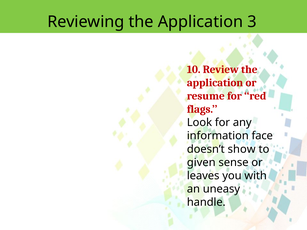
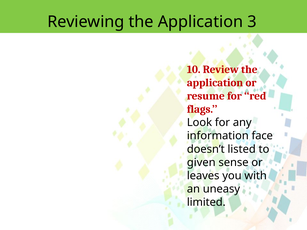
show: show -> listed
handle: handle -> limited
